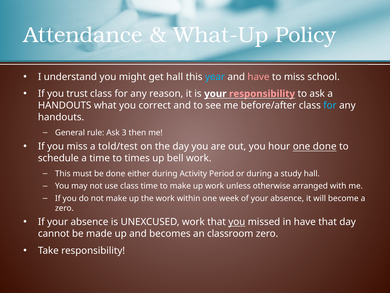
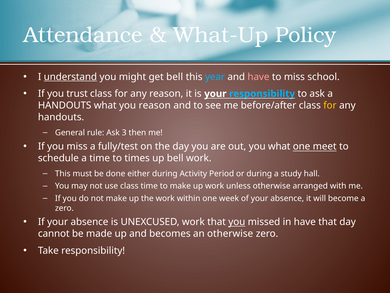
understand underline: none -> present
get hall: hall -> bell
responsibility at (262, 94) colour: pink -> light blue
you correct: correct -> reason
for at (330, 105) colour: light blue -> yellow
told/test: told/test -> fully/test
you hour: hour -> what
one done: done -> meet
an classroom: classroom -> otherwise
